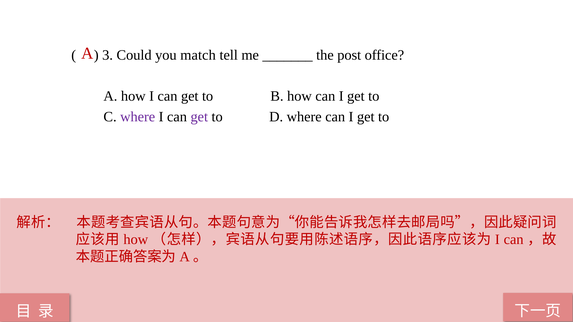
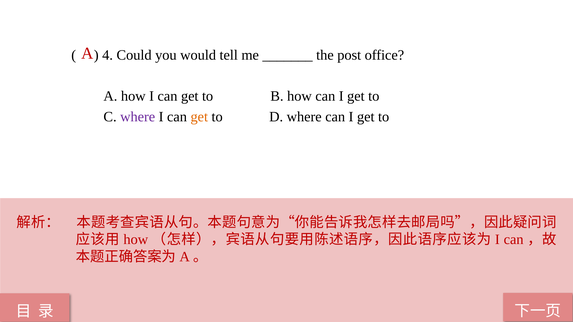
3: 3 -> 4
match: match -> would
get at (199, 117) colour: purple -> orange
